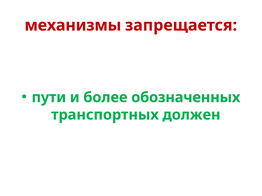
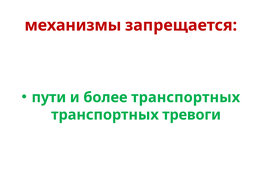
более обозначенных: обозначенных -> транспортных
должен: должен -> тревоги
